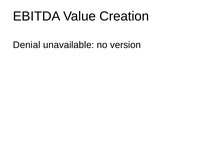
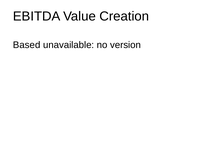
Denial: Denial -> Based
